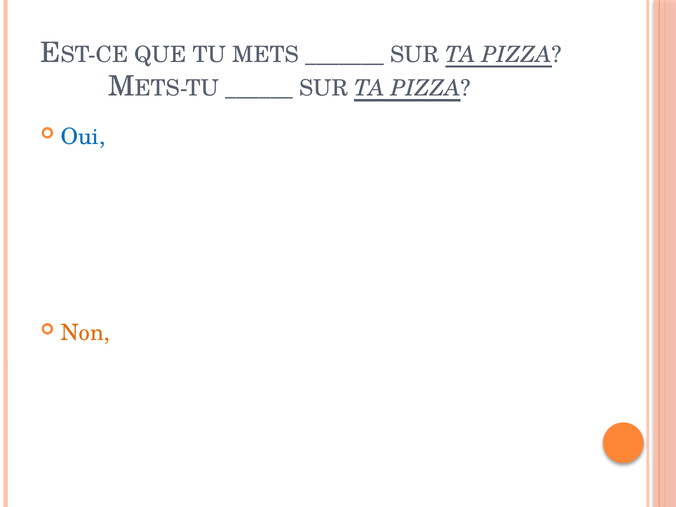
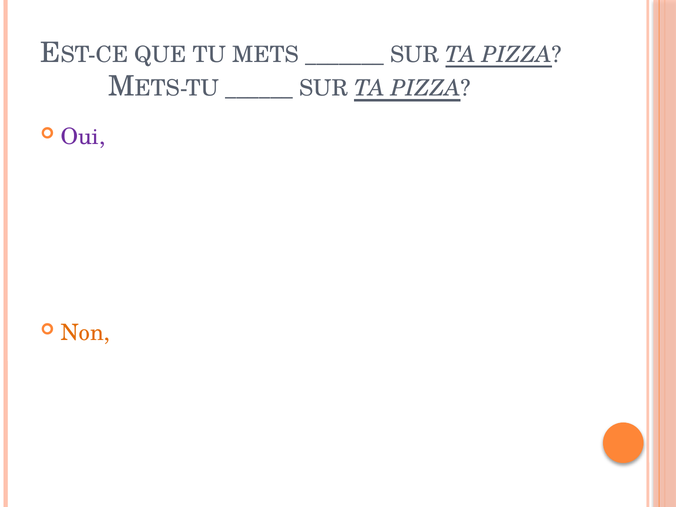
Oui colour: blue -> purple
